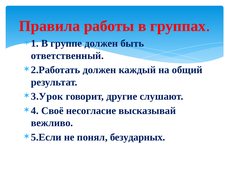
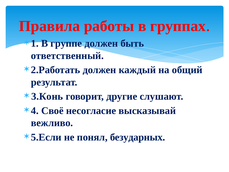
3.Урок: 3.Урок -> 3.Конь
